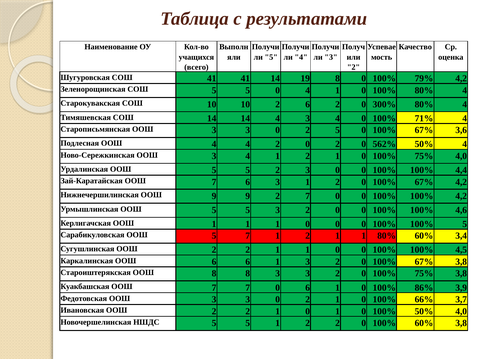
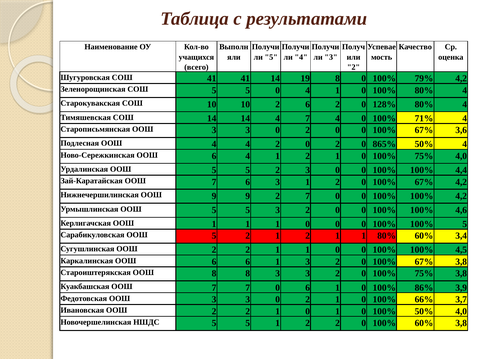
300%: 300% -> 128%
4 3: 3 -> 7
3 0 2 5: 5 -> 0
562%: 562% -> 865%
Ново-Сережкинская ООШ 3: 3 -> 6
ООШ 5 7: 7 -> 2
